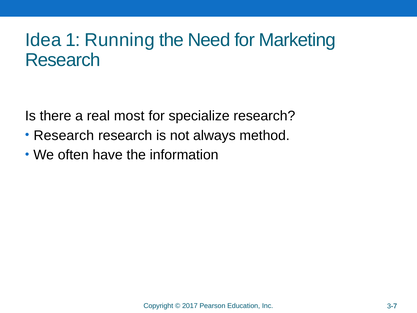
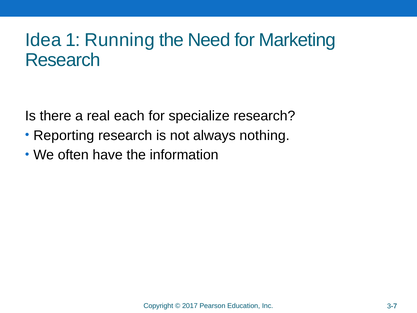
most: most -> each
Research at (64, 135): Research -> Reporting
method: method -> nothing
